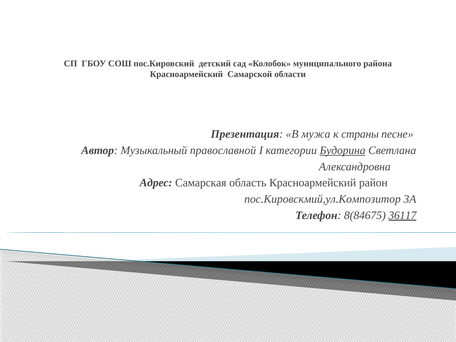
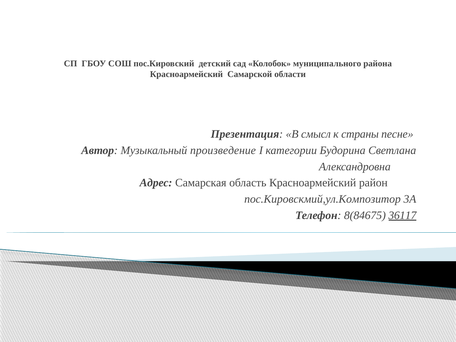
мужа: мужа -> смысл
православной: православной -> произведение
Будорина underline: present -> none
